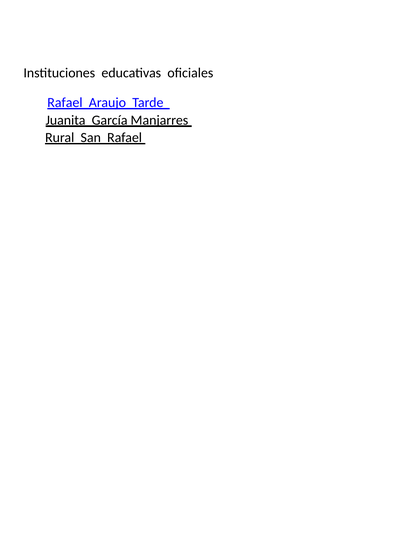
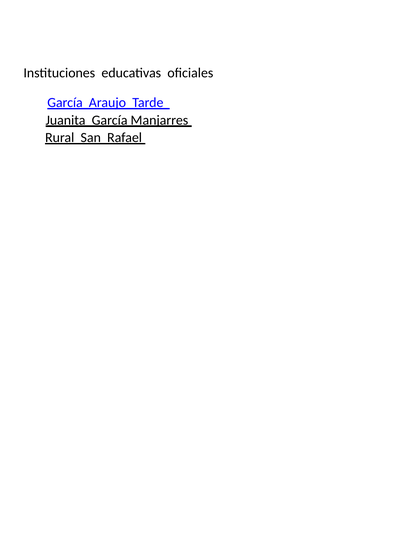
Rafael at (65, 103): Rafael -> García
